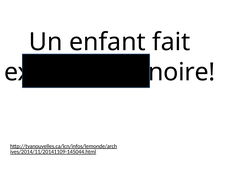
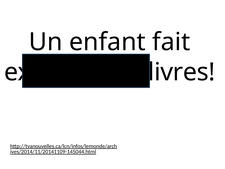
noire: noire -> livres
